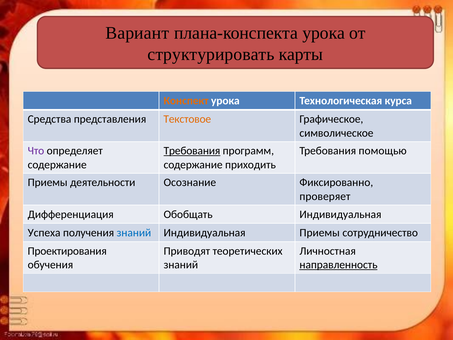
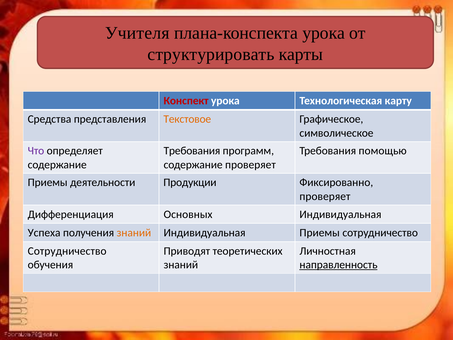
Вариант: Вариант -> Учителя
Конспект colour: orange -> red
курса: курса -> карту
Требования at (192, 151) underline: present -> none
содержание приходить: приходить -> проверяет
Осознание: Осознание -> Продукции
Обобщать: Обобщать -> Основных
знаний at (134, 233) colour: blue -> orange
Проектирования at (67, 251): Проектирования -> Сотрудничество
